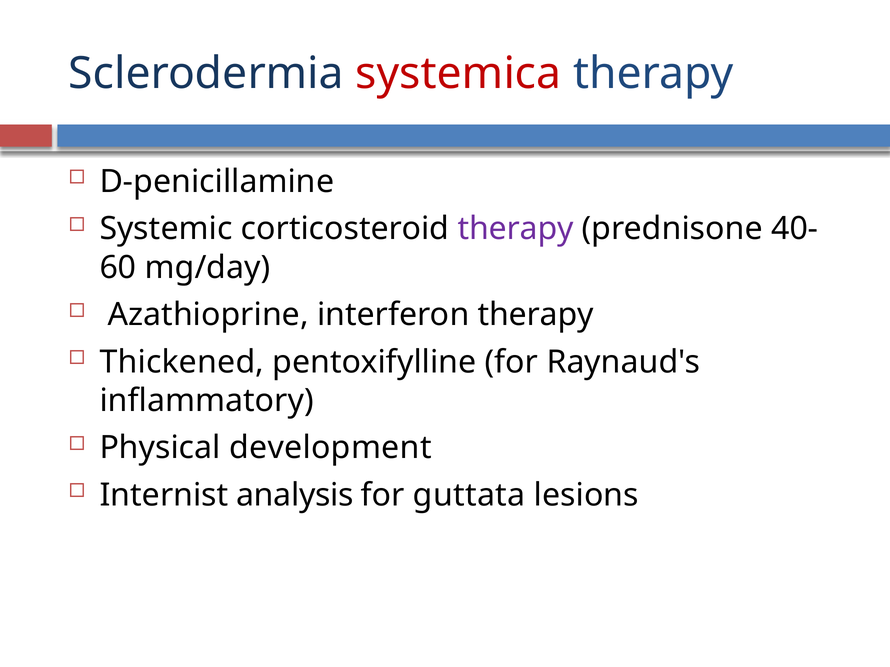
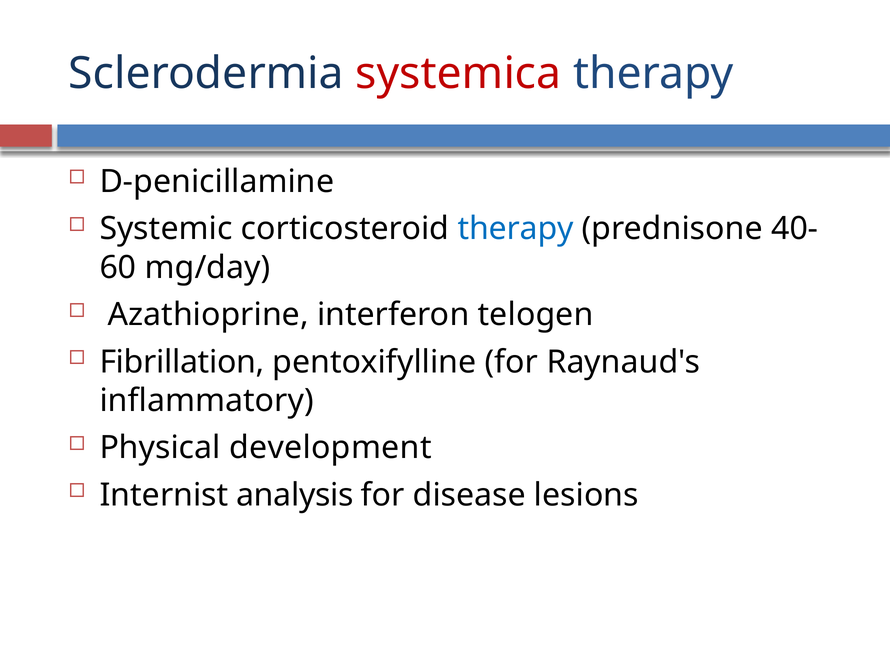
therapy at (516, 229) colour: purple -> blue
interferon therapy: therapy -> telogen
Thickened: Thickened -> Fibrillation
guttata: guttata -> disease
